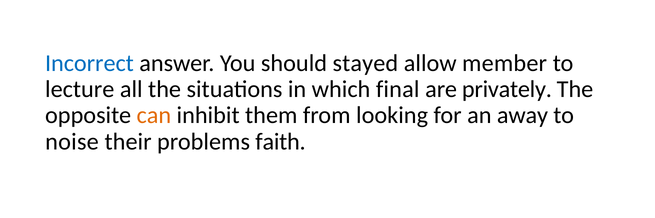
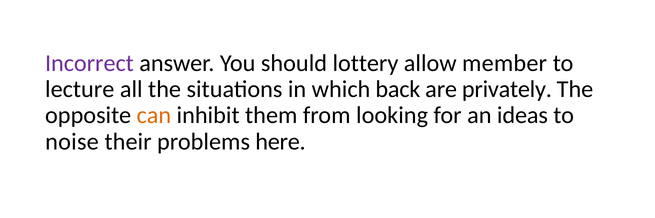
Incorrect colour: blue -> purple
stayed: stayed -> lottery
final: final -> back
away: away -> ideas
faith: faith -> here
